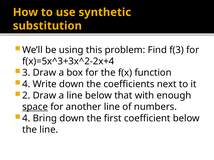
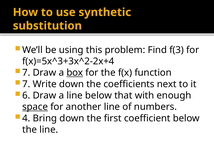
3 at (26, 73): 3 -> 7
box underline: none -> present
4 at (26, 84): 4 -> 7
2: 2 -> 6
